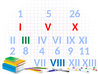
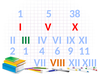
26: 26 -> 38
2 8: 8 -> 1
VIII colour: blue -> orange
